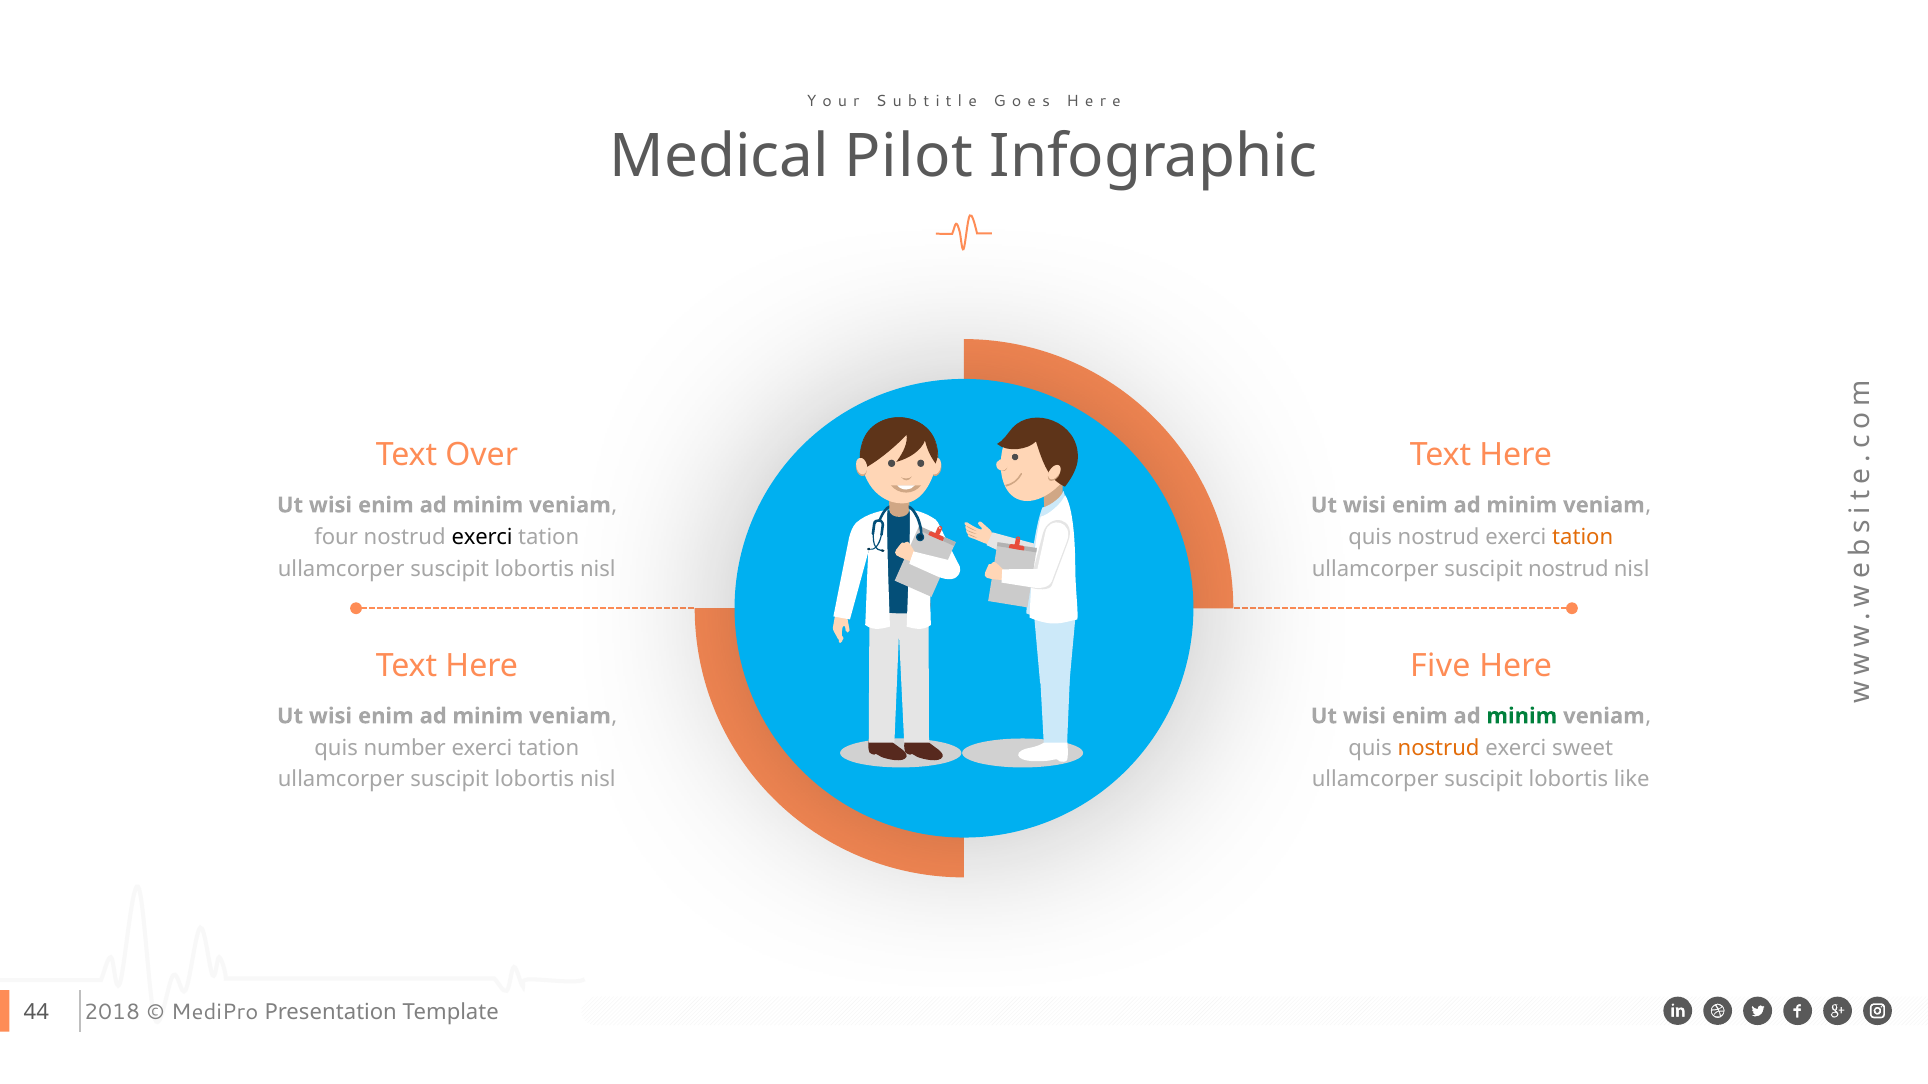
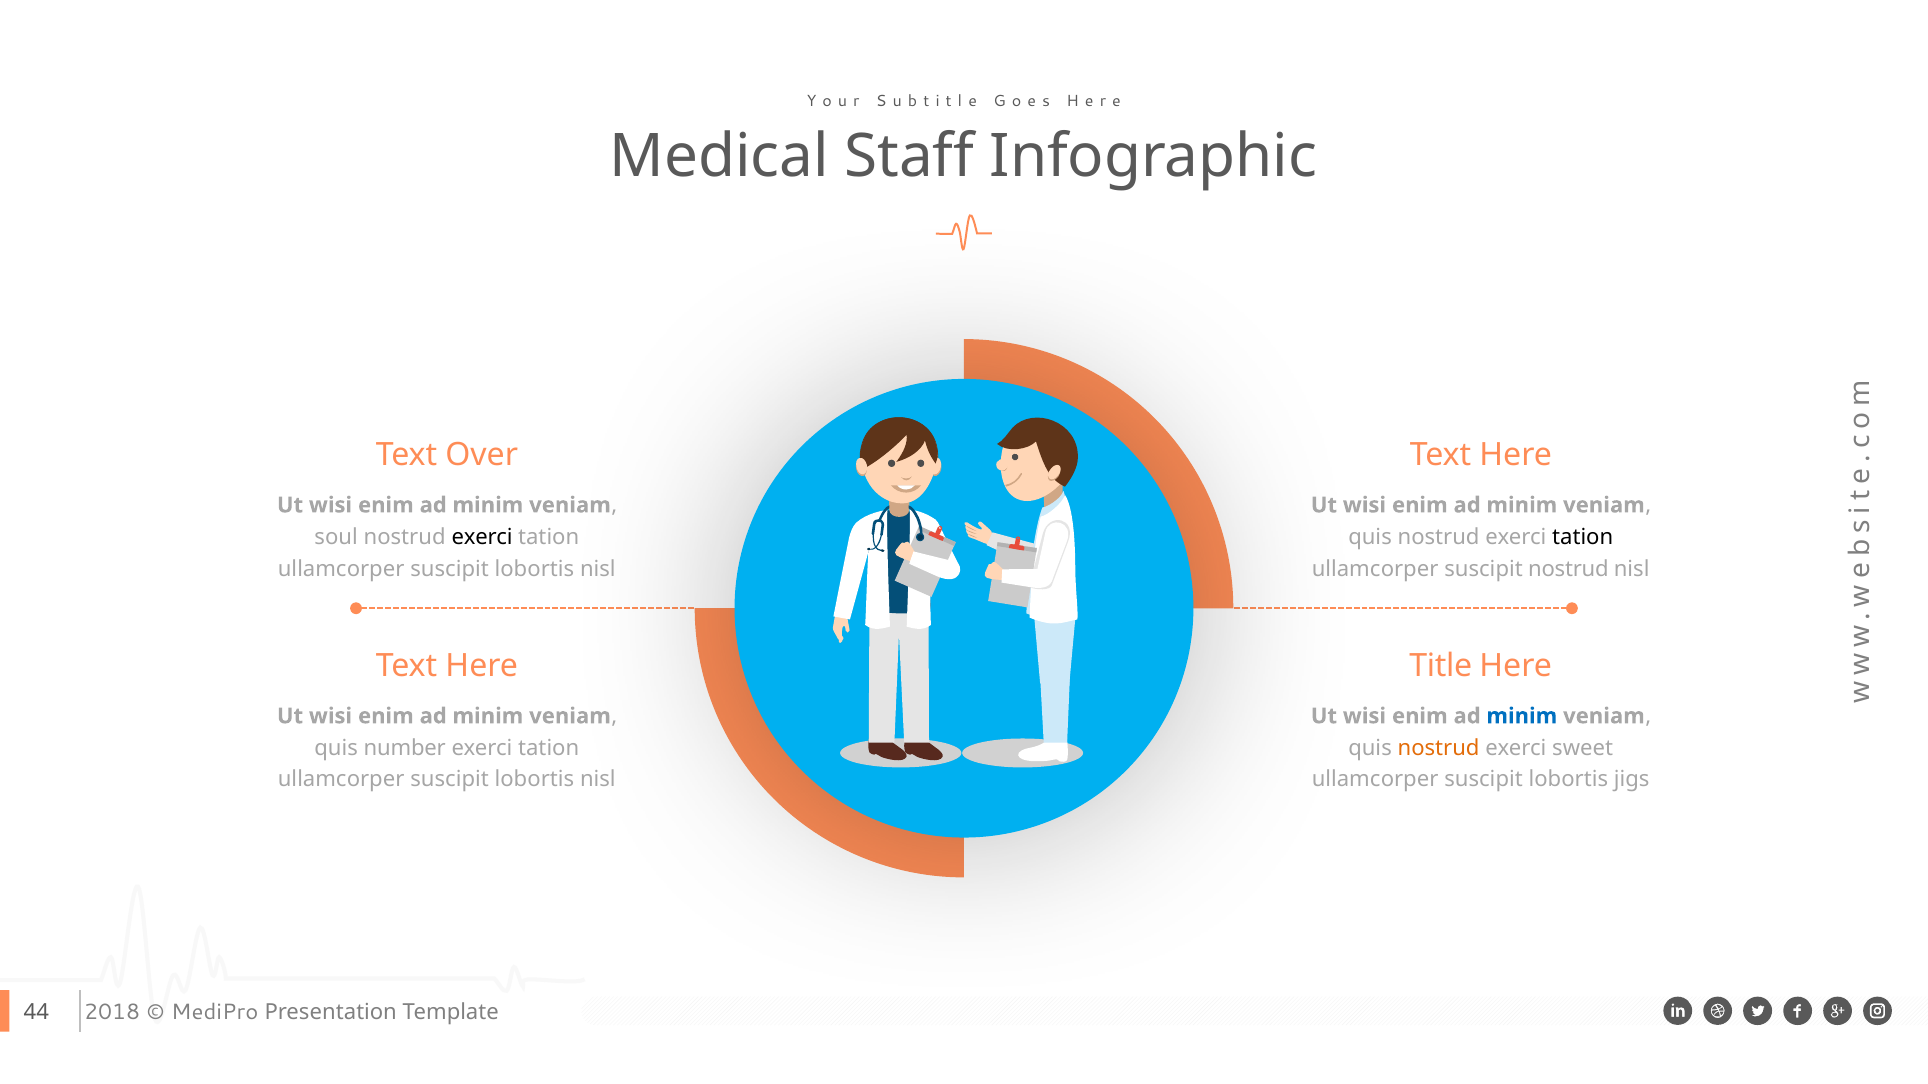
Pilot: Pilot -> Staff
four: four -> soul
tation at (1583, 537) colour: orange -> black
Five: Five -> Title
minim at (1522, 716) colour: green -> blue
like: like -> jigs
